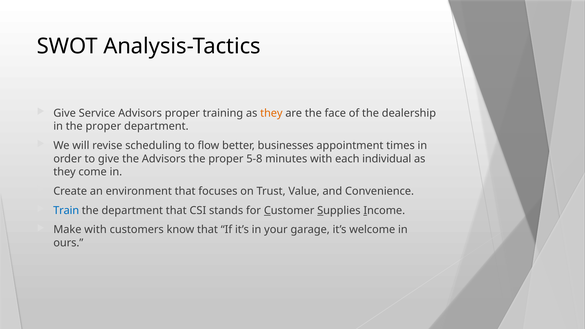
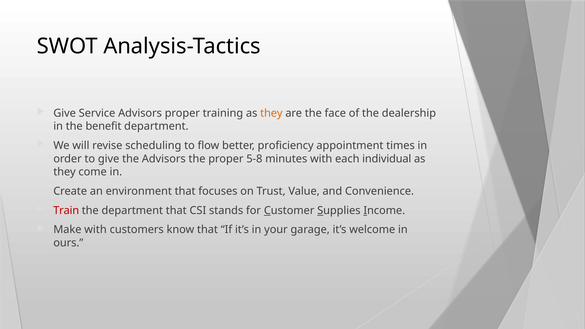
in the proper: proper -> benefit
businesses: businesses -> proficiency
Train colour: blue -> red
